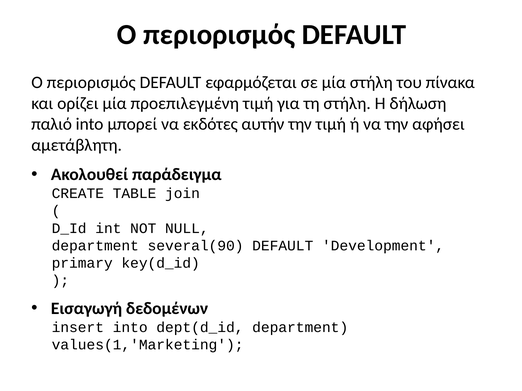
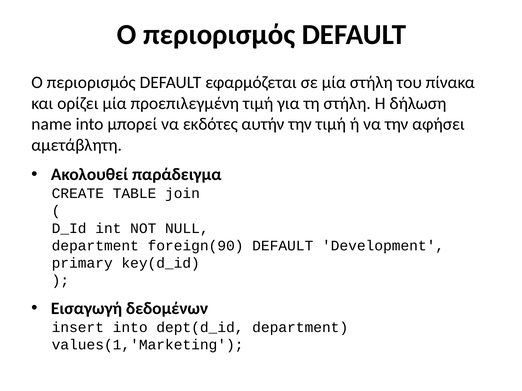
παλιό: παλιό -> name
several(90: several(90 -> foreign(90
